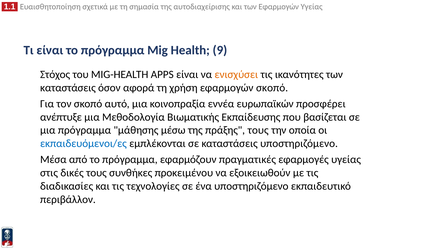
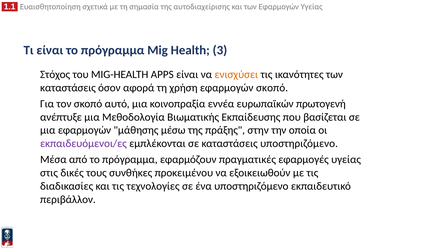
9: 9 -> 3
προσφέρει: προσφέρει -> πρωτογενή
μια πρόγραμμα: πρόγραμμα -> εφαρμογών
πράξης τους: τους -> στην
εκπαιδευόμενοι/ες colour: blue -> purple
